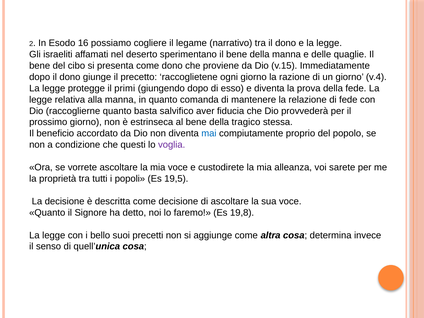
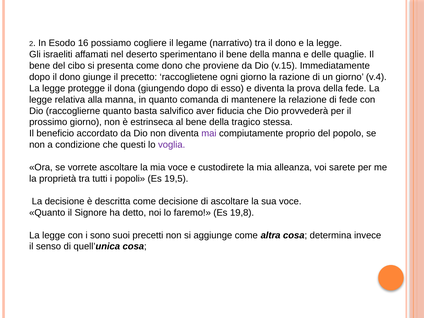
primi: primi -> dona
mai colour: blue -> purple
bello: bello -> sono
